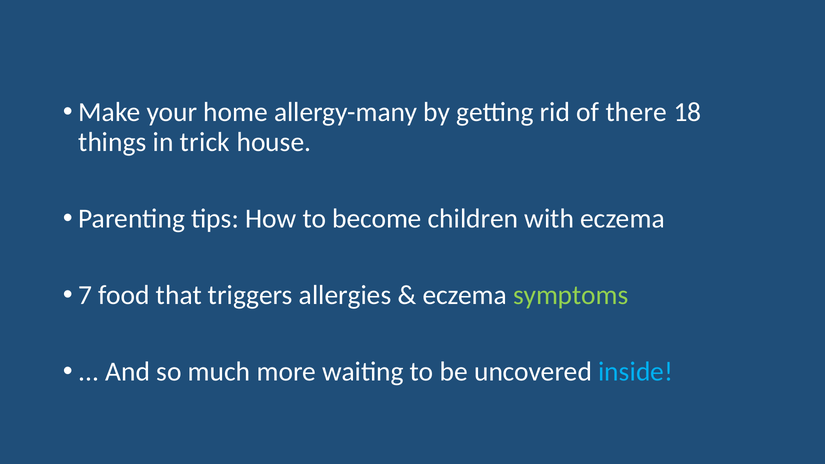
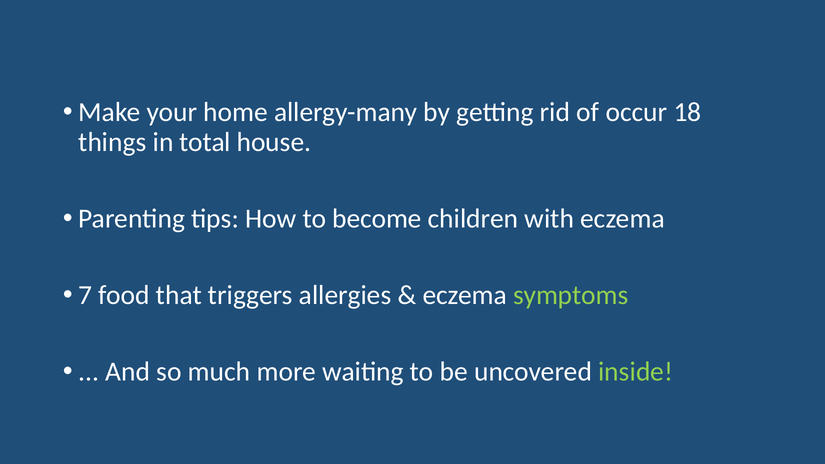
there: there -> occur
trick: trick -> total
inside colour: light blue -> light green
